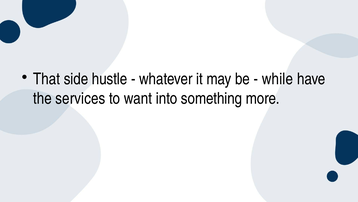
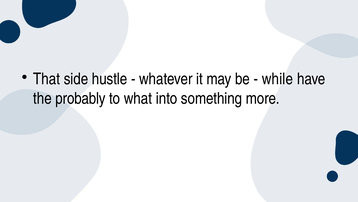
services: services -> probably
want: want -> what
